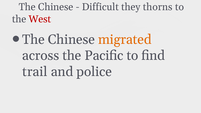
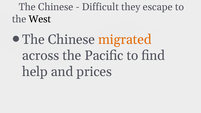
thorns: thorns -> escape
West colour: red -> black
trail: trail -> help
police: police -> prices
